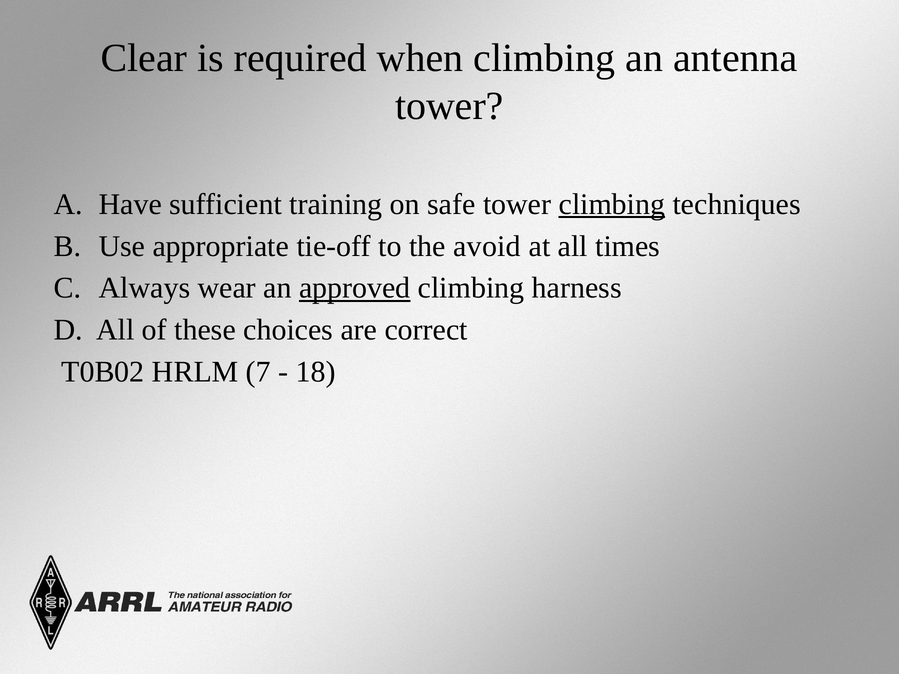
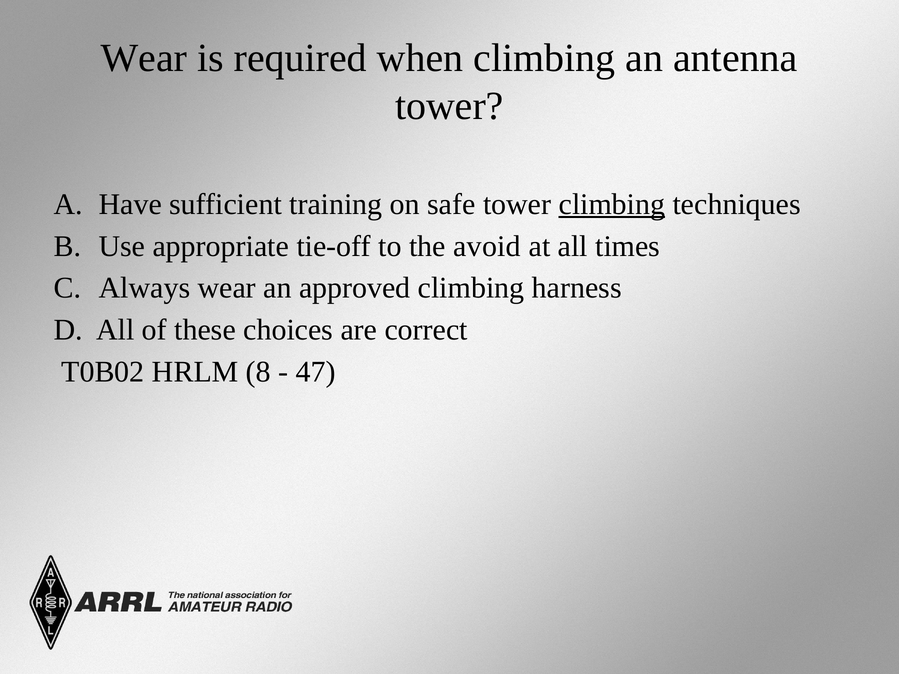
Clear at (144, 58): Clear -> Wear
approved underline: present -> none
7: 7 -> 8
18: 18 -> 47
